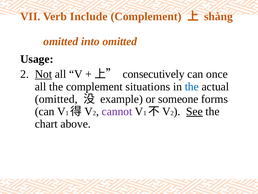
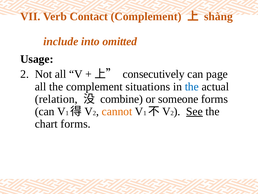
Include: Include -> Contact
omitted at (61, 41): omitted -> include
Not underline: present -> none
once: once -> page
omitted at (56, 99): omitted -> relation
example: example -> combine
cannot colour: purple -> orange
chart above: above -> forms
